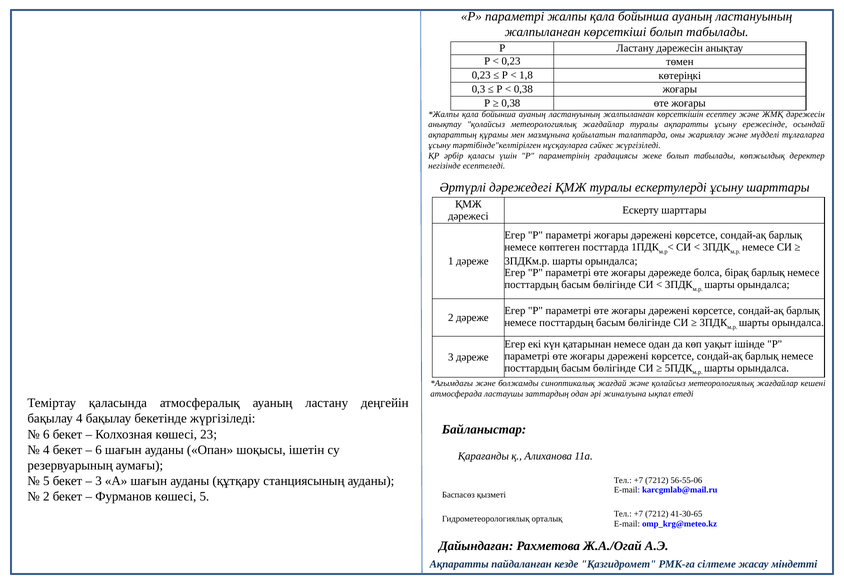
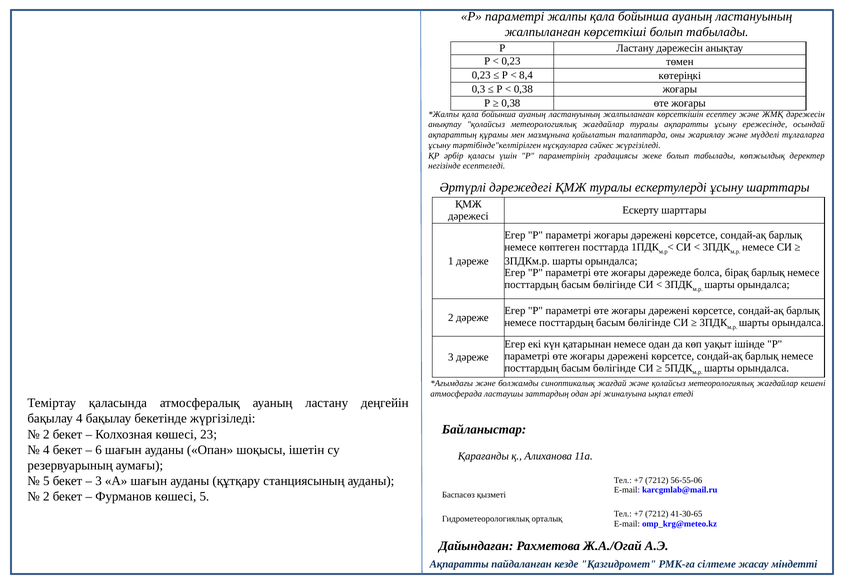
1,8: 1,8 -> 8,4
6 at (46, 435): 6 -> 2
